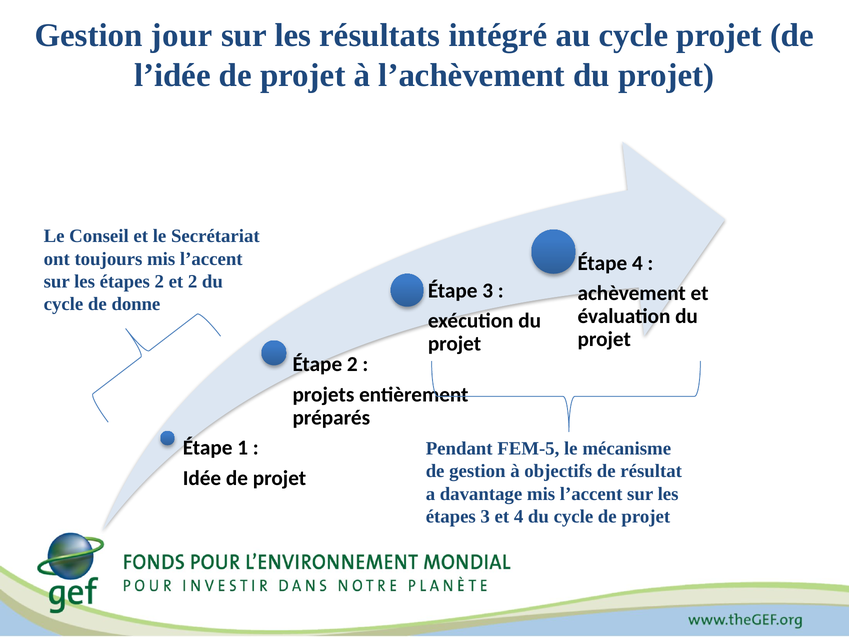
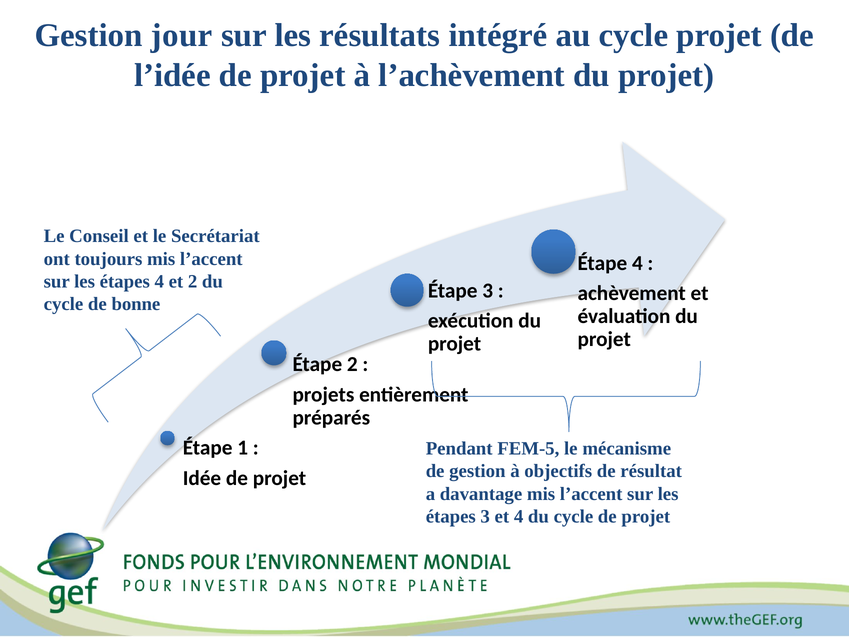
étapes 2: 2 -> 4
donne: donne -> bonne
